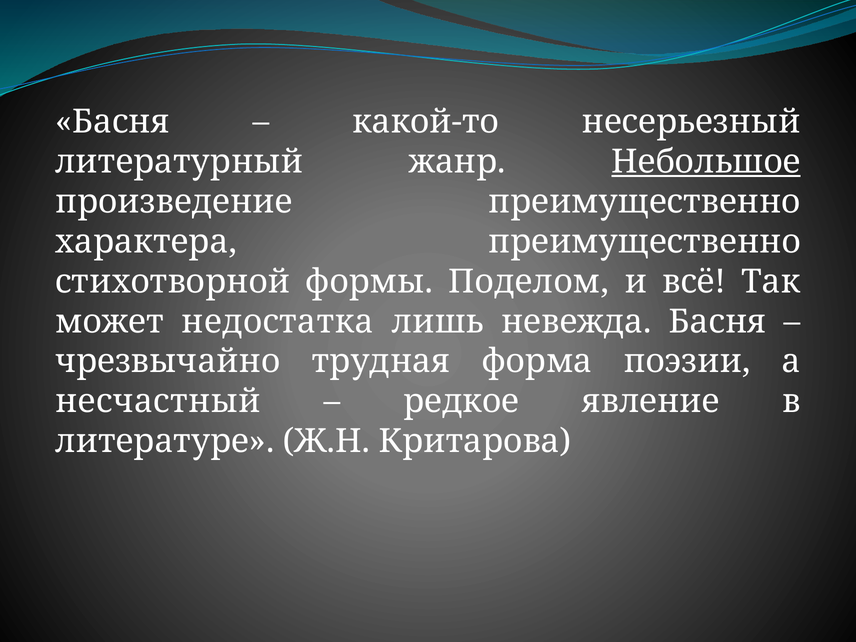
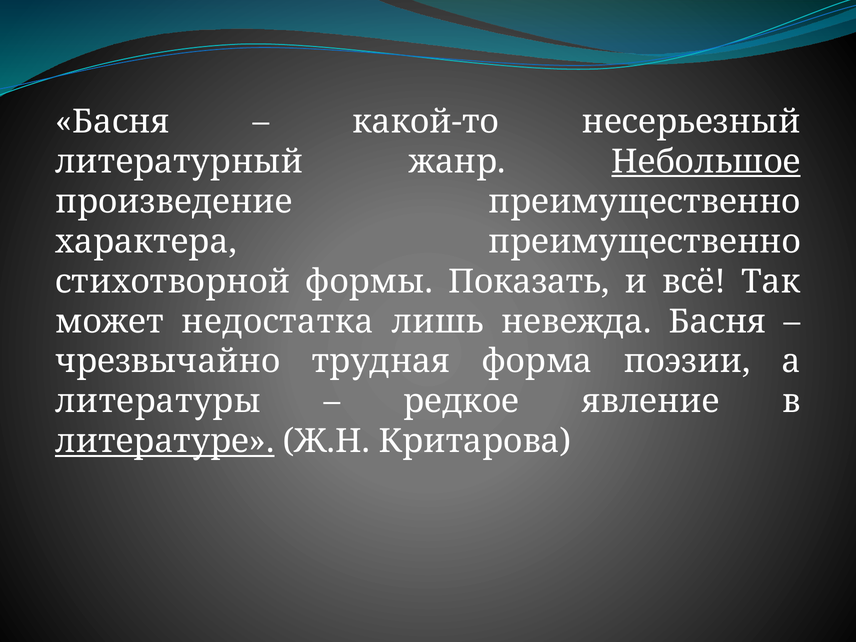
Поделом: Поделом -> Показать
несчастный: несчастный -> литературы
литературе underline: none -> present
